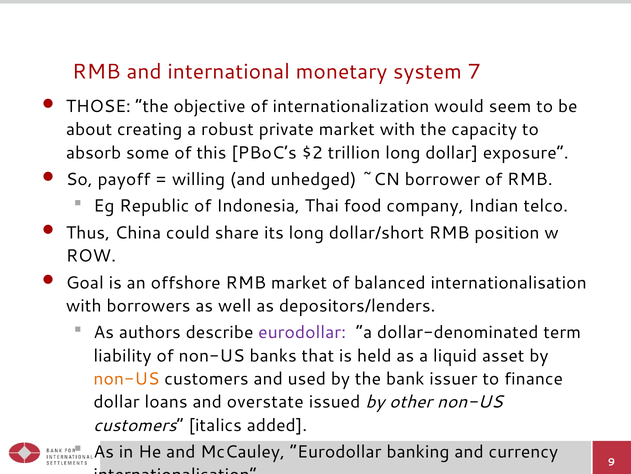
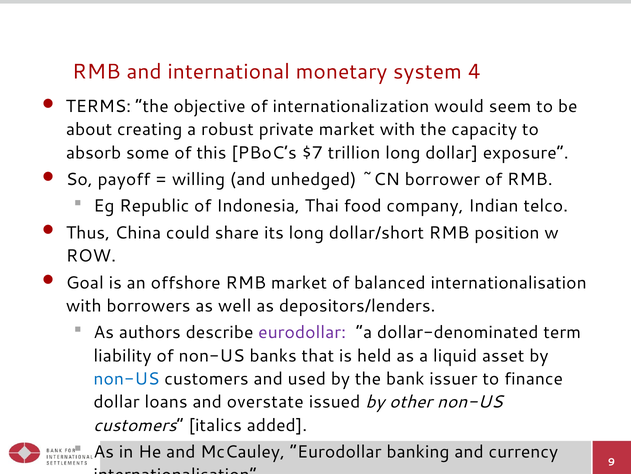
7: 7 -> 4
THOSE: THOSE -> TERMS
$2: $2 -> $7
non-US at (127, 378) colour: orange -> blue
